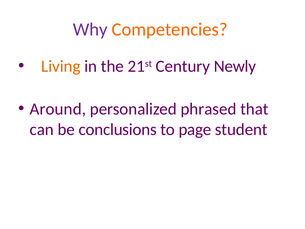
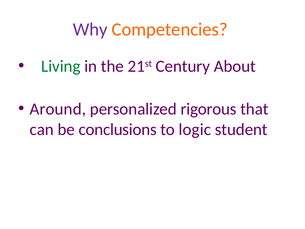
Living colour: orange -> green
Newly: Newly -> About
phrased: phrased -> rigorous
page: page -> logic
